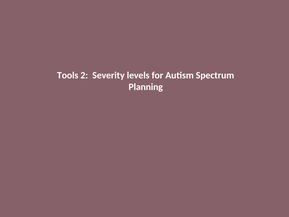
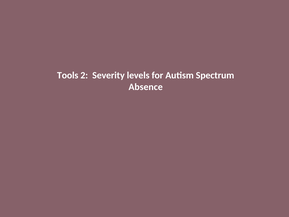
Planning: Planning -> Absence
